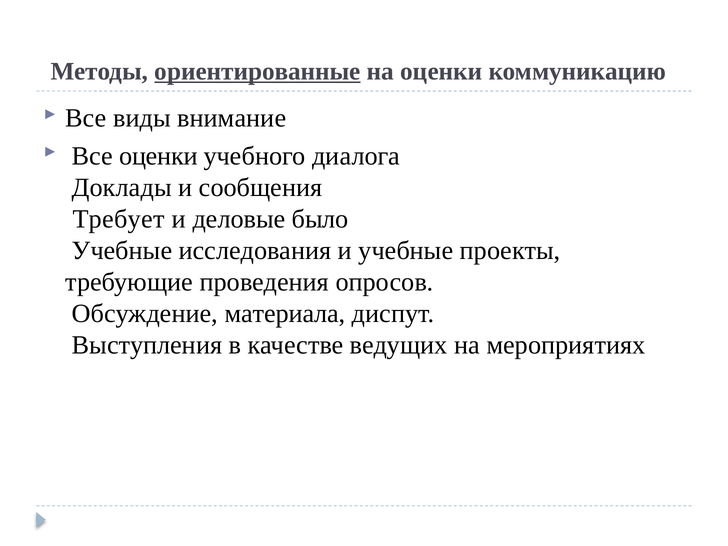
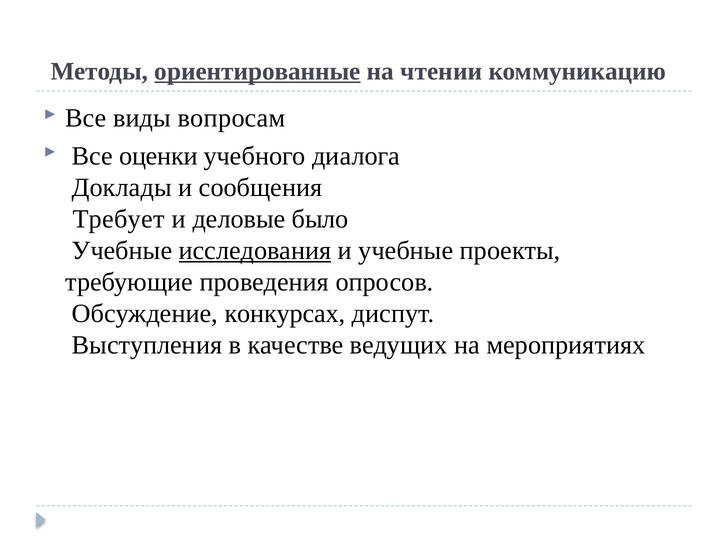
на оценки: оценки -> чтении
внимание: внимание -> вопросам
исследования underline: none -> present
материала: материала -> конкурсах
